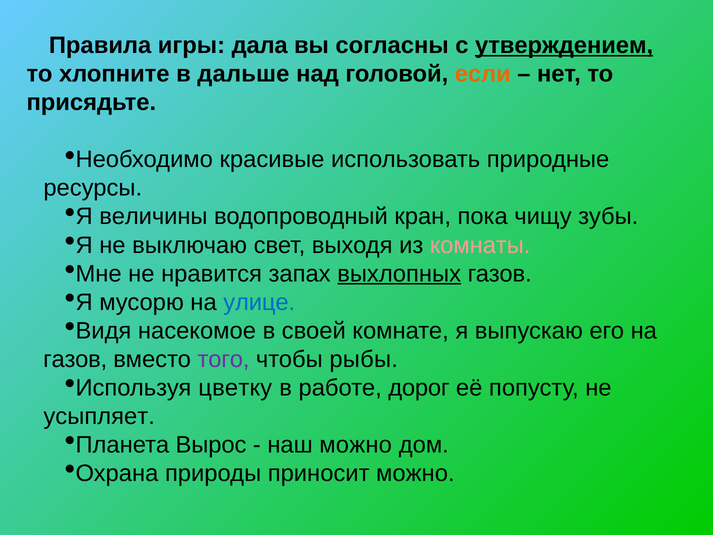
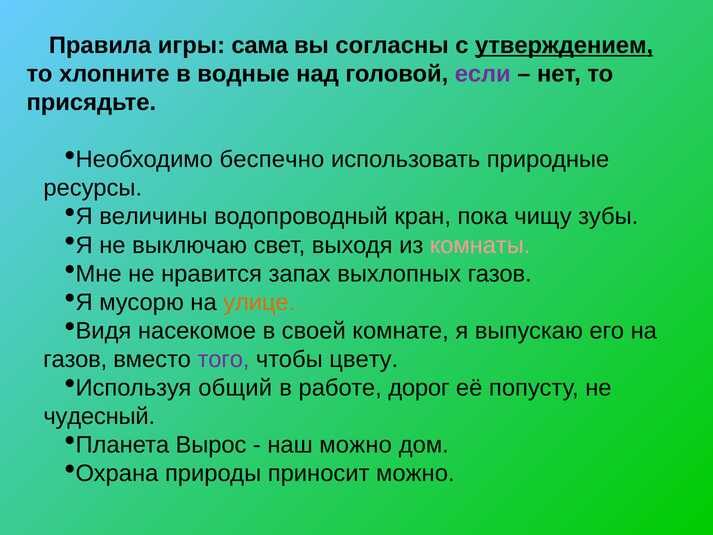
дала: дала -> сама
дальше: дальше -> водные
если colour: orange -> purple
красивые: красивые -> беспечно
выхлопных underline: present -> none
улице colour: blue -> orange
рыбы: рыбы -> цвету
цветку: цветку -> общий
усыпляет: усыпляет -> чудесный
